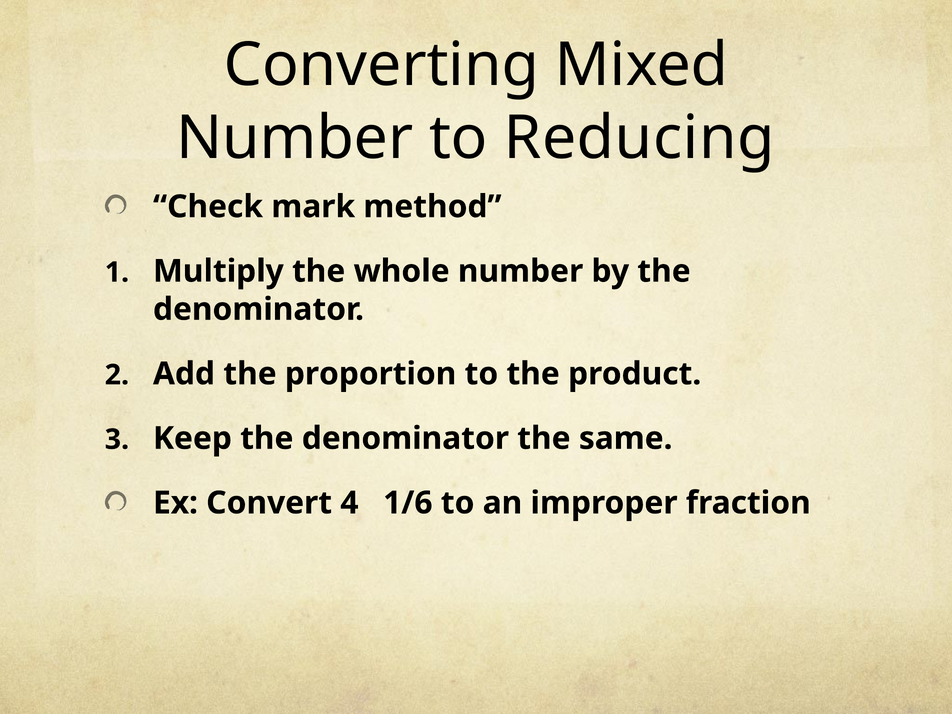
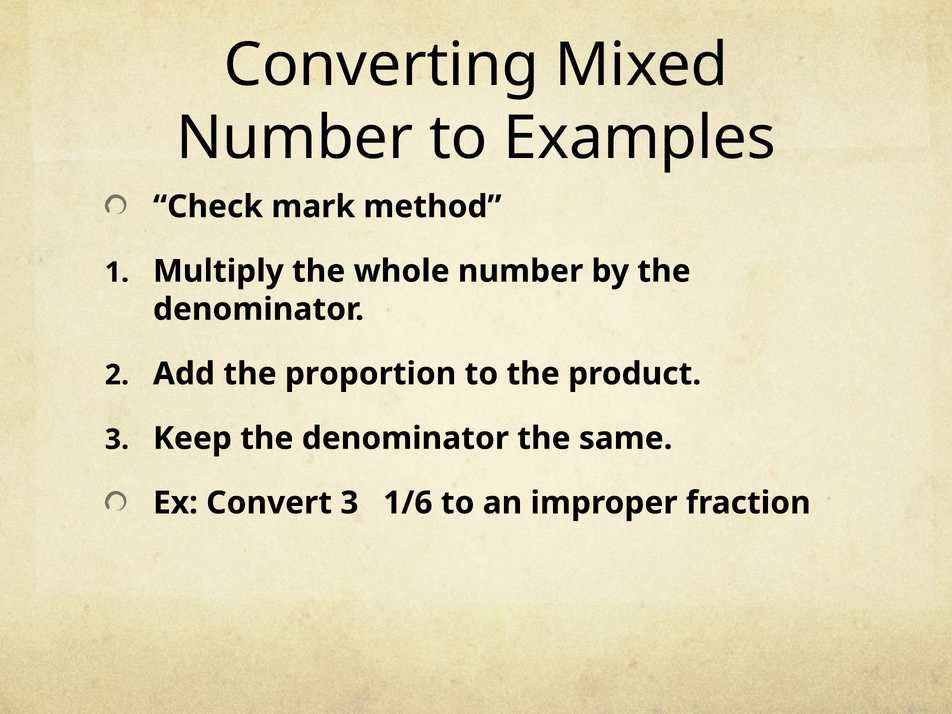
Reducing: Reducing -> Examples
Convert 4: 4 -> 3
